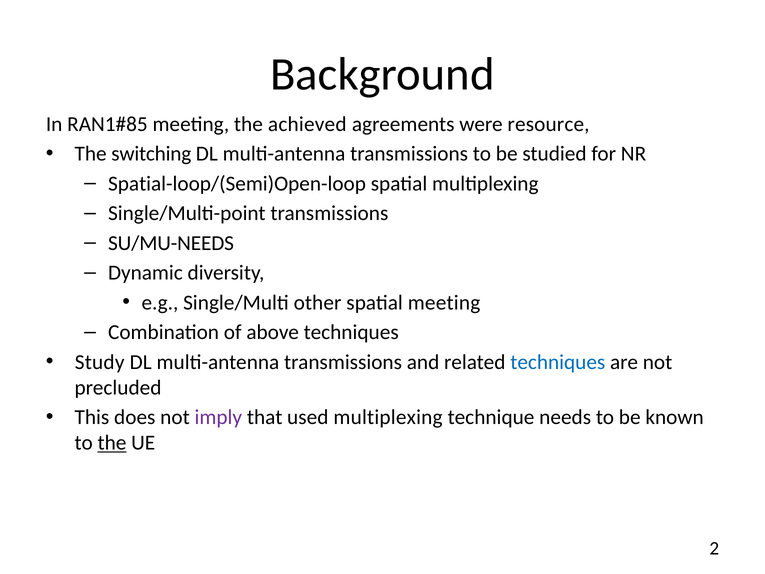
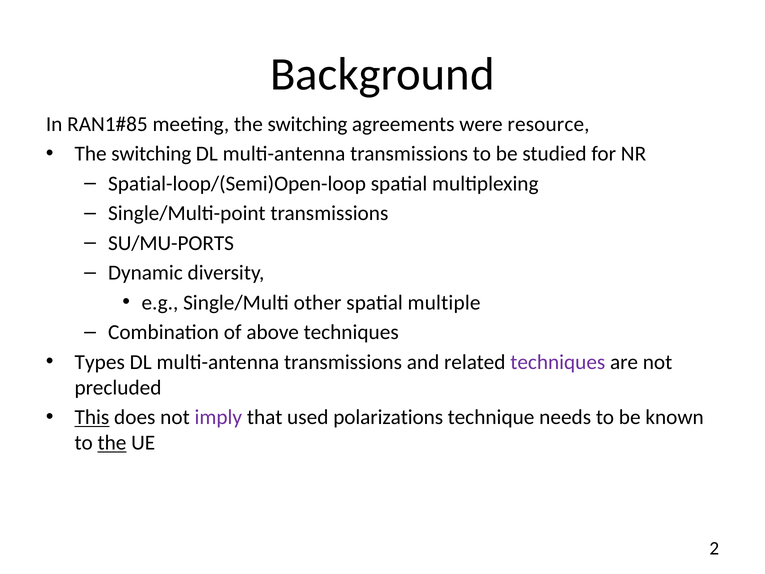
meeting the achieved: achieved -> switching
SU/MU-NEEDS: SU/MU-NEEDS -> SU/MU-PORTS
spatial meeting: meeting -> multiple
Study: Study -> Types
techniques at (558, 362) colour: blue -> purple
This underline: none -> present
used multiplexing: multiplexing -> polarizations
